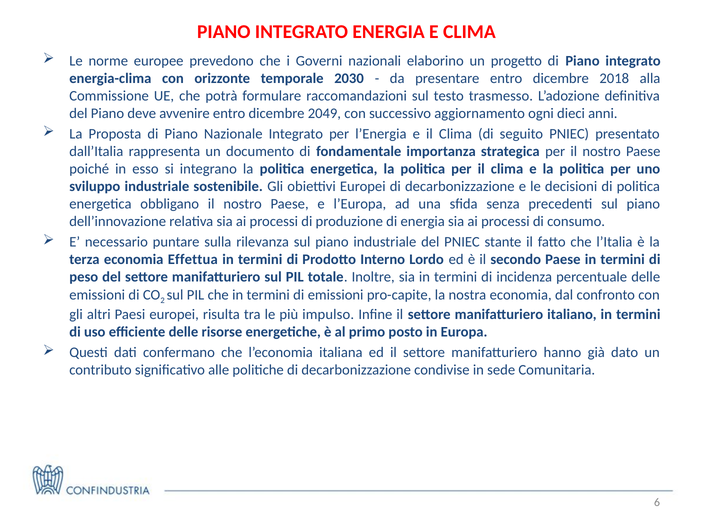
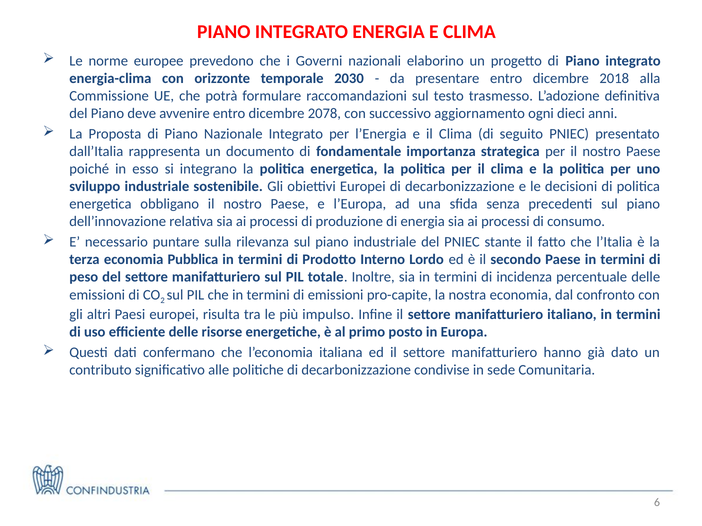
2049: 2049 -> 2078
Effettua: Effettua -> Pubblica
